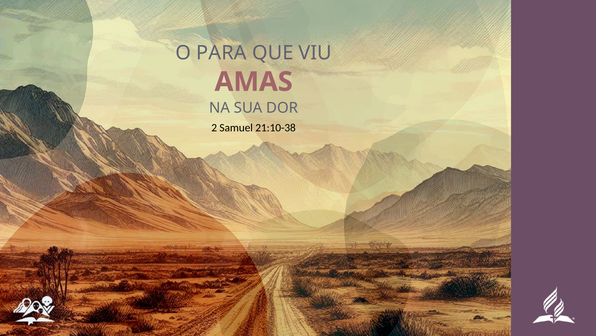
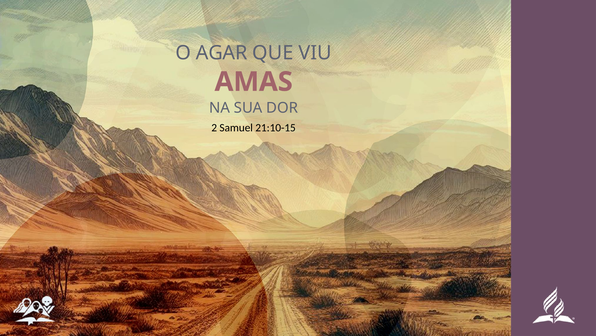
PARA: PARA -> AGAR
21:10-38: 21:10-38 -> 21:10-15
